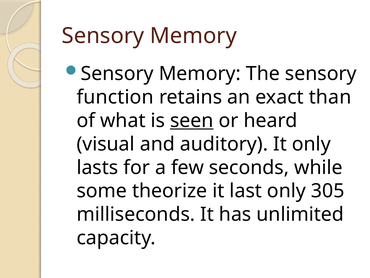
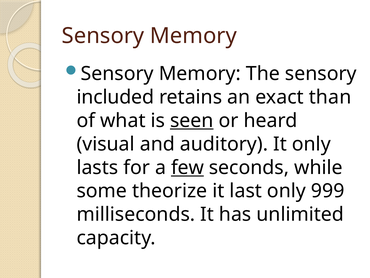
function: function -> included
few underline: none -> present
305: 305 -> 999
